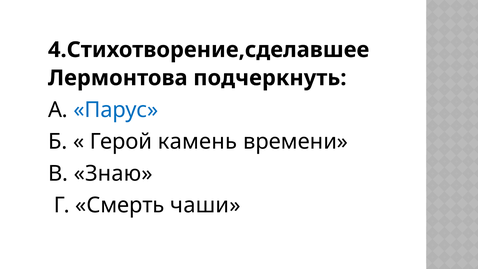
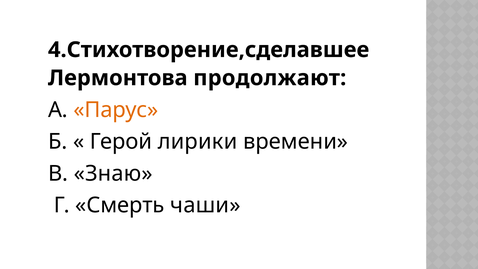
подчеркнуть: подчеркнуть -> продолжают
Парус colour: blue -> orange
камень: камень -> лирики
